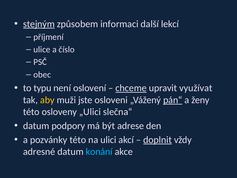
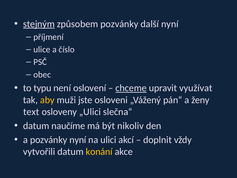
způsobem informaci: informaci -> pozvánky
další lekcí: lekcí -> nyní
pán“ underline: present -> none
této at (31, 112): této -> text
podpory: podpory -> naučíme
adrese: adrese -> nikoliv
pozvánky této: této -> nyní
doplnit underline: present -> none
adresné: adresné -> vytvořili
konání colour: light blue -> yellow
